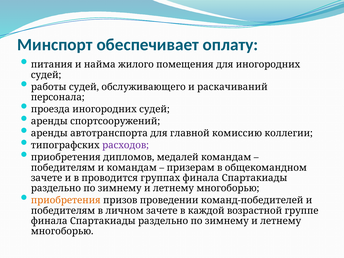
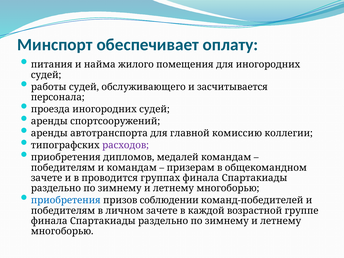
раскачиваний: раскачиваний -> засчитывается
приобретения at (66, 200) colour: orange -> blue
проведении: проведении -> соблюдении
